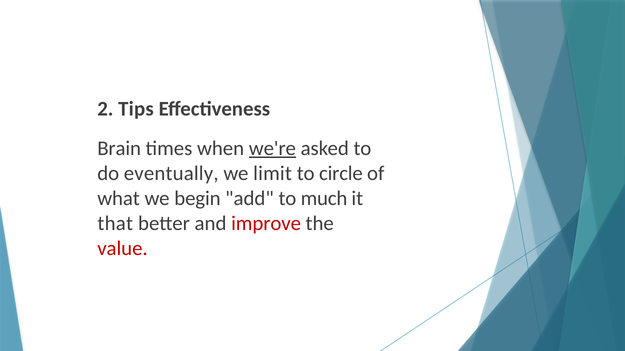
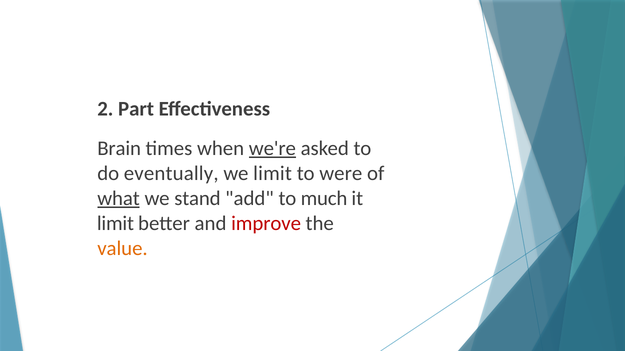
Tips: Tips -> Part
circle: circle -> were
what underline: none -> present
begin: begin -> stand
that at (115, 224): that -> limit
value colour: red -> orange
